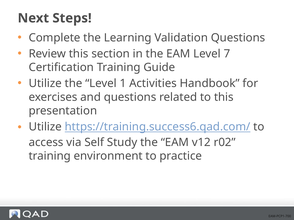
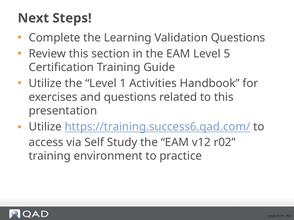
7: 7 -> 5
